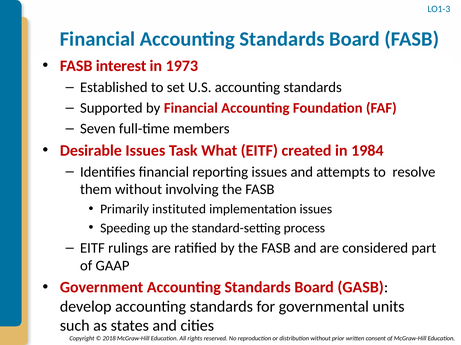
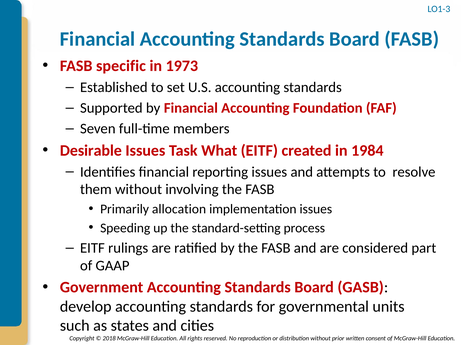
interest: interest -> specific
instituted: instituted -> allocation
